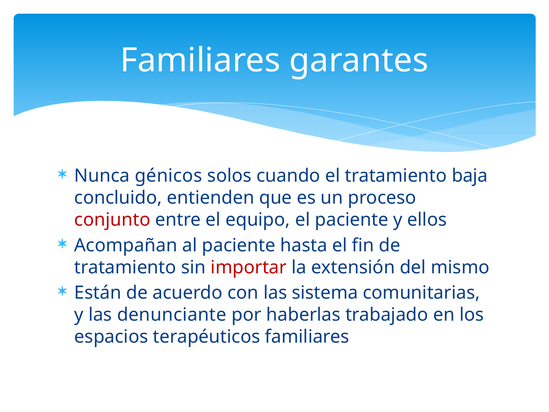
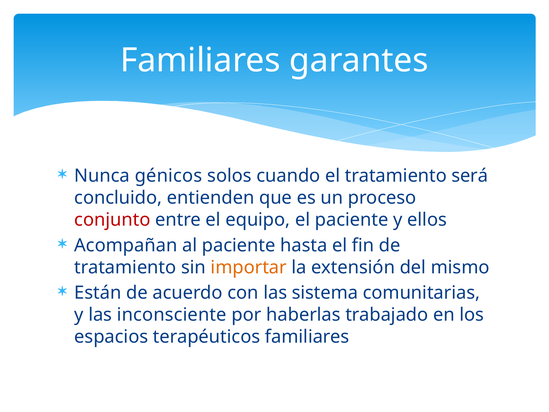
baja: baja -> será
importar colour: red -> orange
denunciante: denunciante -> inconsciente
